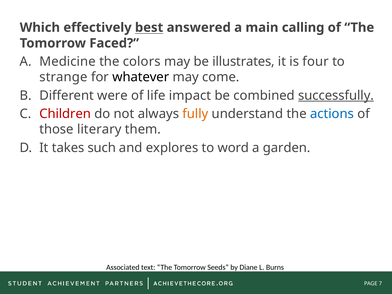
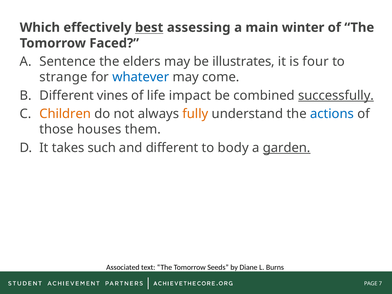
answered: answered -> assessing
calling: calling -> winter
Medicine: Medicine -> Sentence
colors: colors -> elders
whatever colour: black -> blue
were: were -> vines
Children colour: red -> orange
literary: literary -> houses
and explores: explores -> different
word: word -> body
garden underline: none -> present
